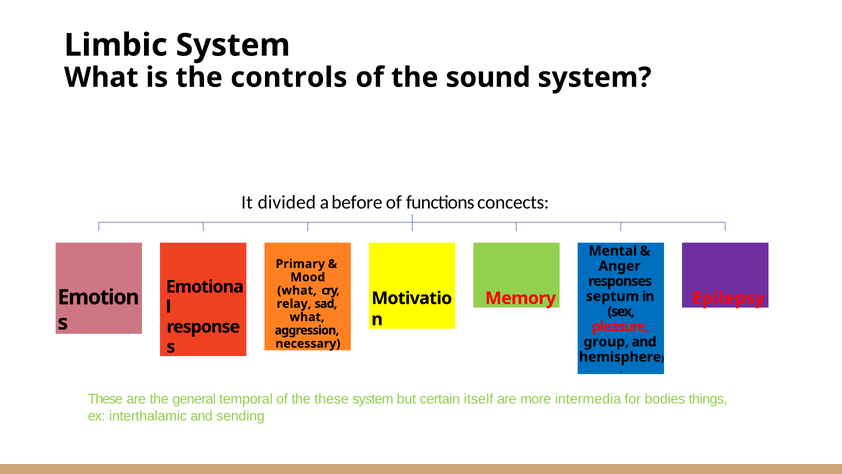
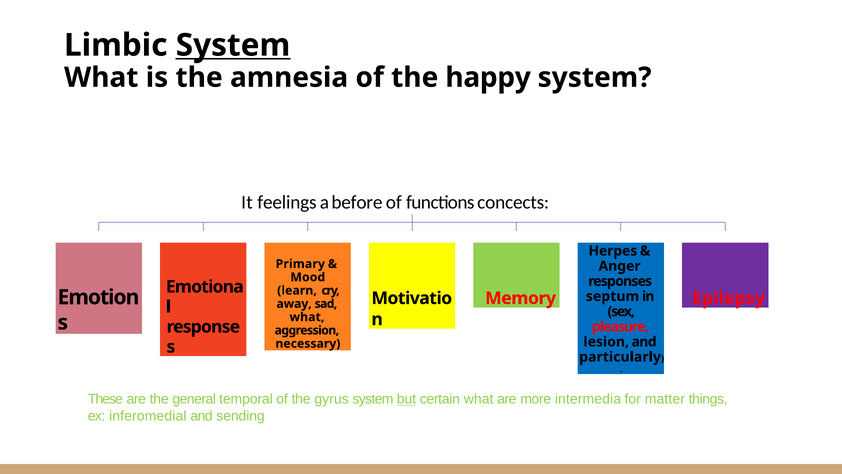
System at (233, 45) underline: none -> present
controls: controls -> amnesia
sound: sound -> happy
divided: divided -> feelings
Mental: Mental -> Herpes
what at (297, 290): what -> learn
relay: relay -> away
group: group -> lesion
hemisphere: hemisphere -> particularly
the these: these -> gyrus
but underline: none -> present
certain itself: itself -> what
bodies: bodies -> matter
interthalamic: interthalamic -> inferomedial
